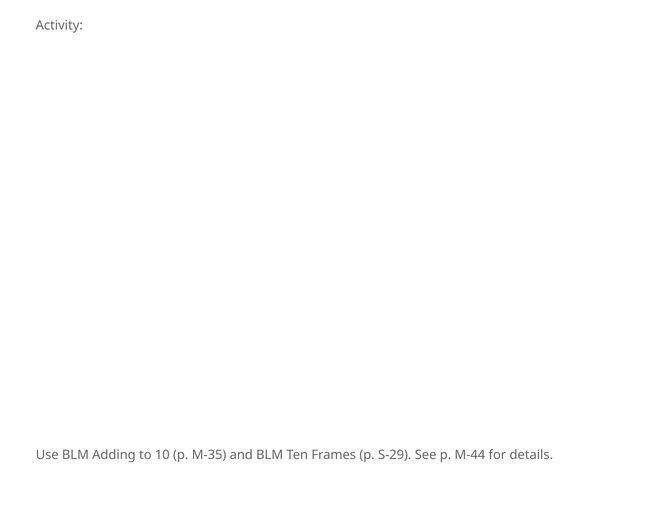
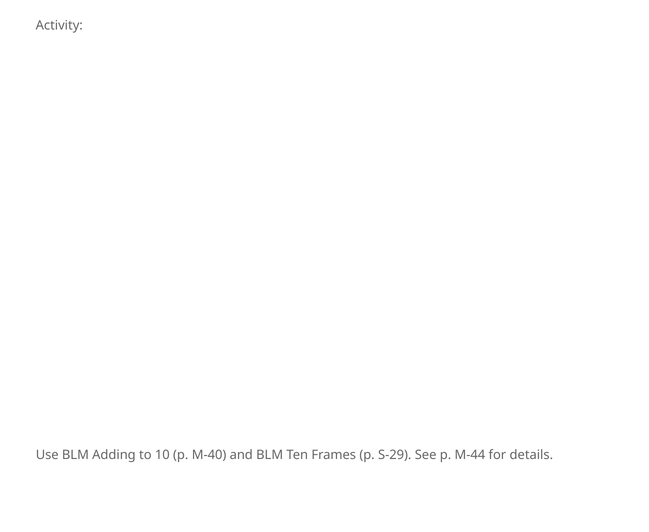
M-35: M-35 -> M-40
